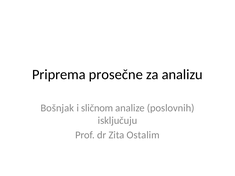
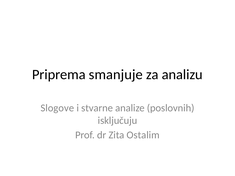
prosečne: prosečne -> smanjuje
Bošnjak: Bošnjak -> Slogove
sličnom: sličnom -> stvarne
